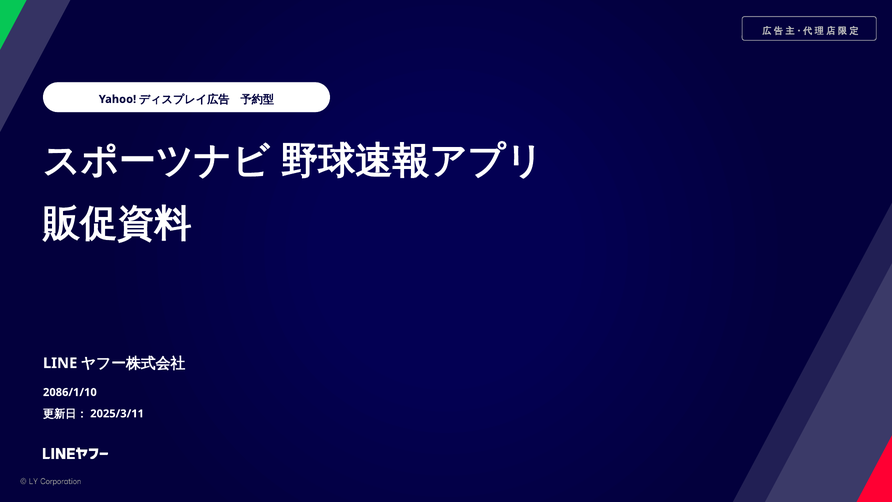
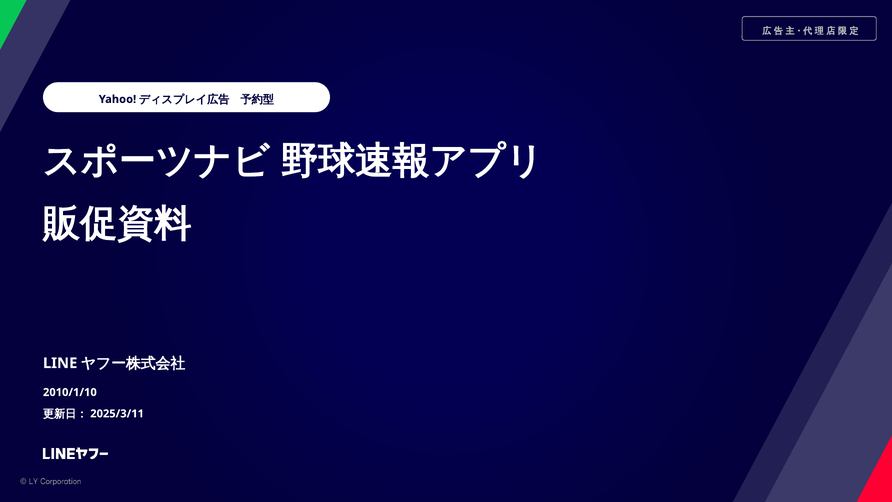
2086/1/10: 2086/1/10 -> 2010/1/10
